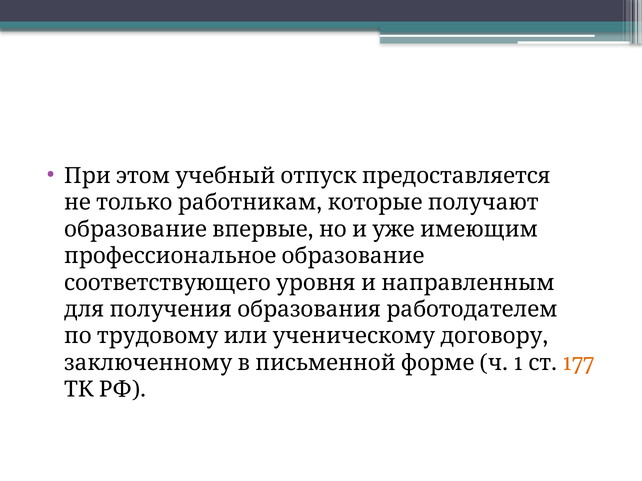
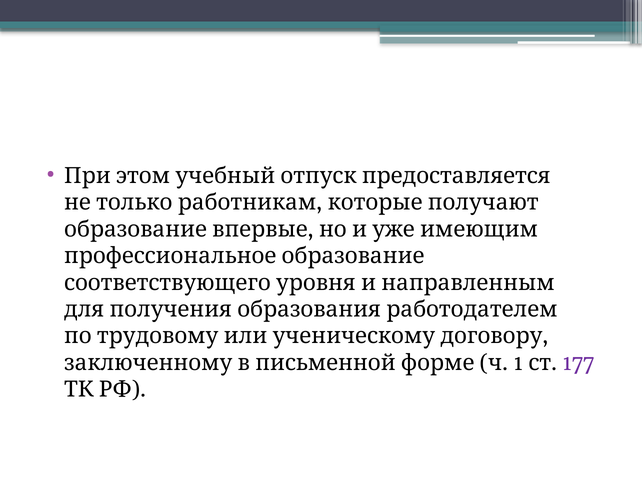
177 colour: orange -> purple
